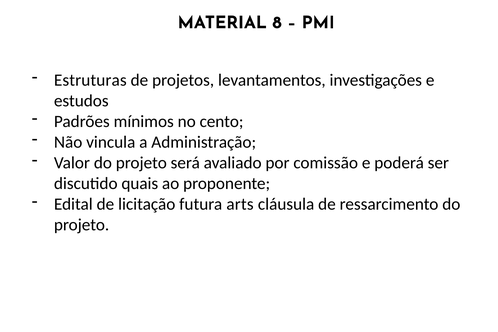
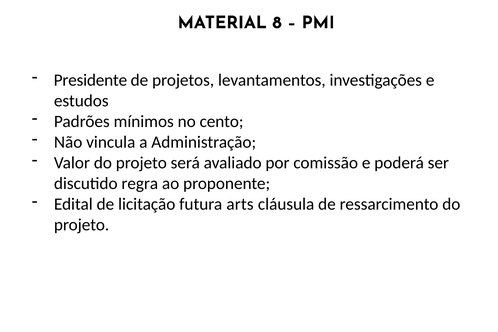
Estruturas: Estruturas -> Presidente
quais: quais -> regra
